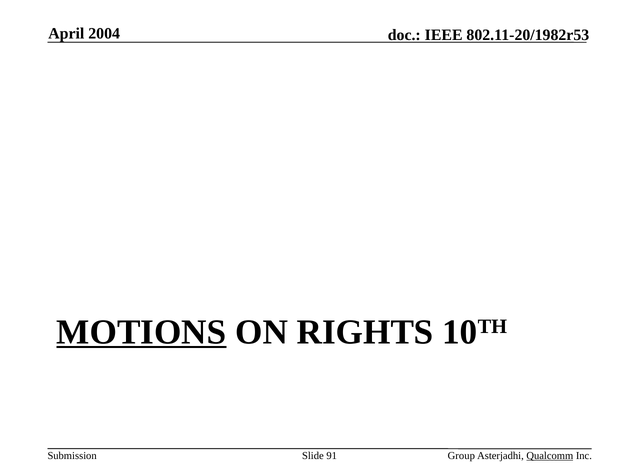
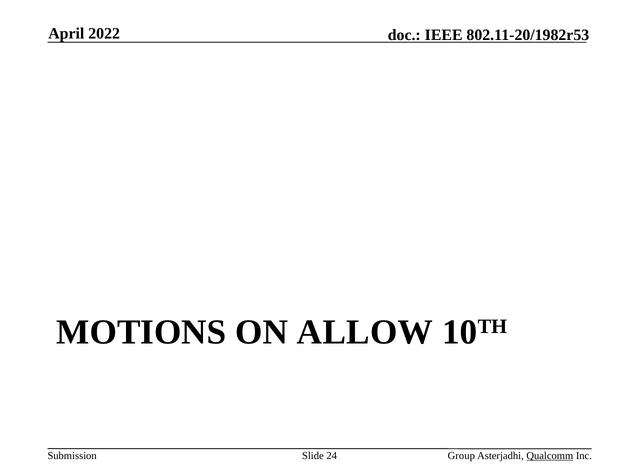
2004: 2004 -> 2022
MOTIONS underline: present -> none
RIGHTS: RIGHTS -> ALLOW
91: 91 -> 24
